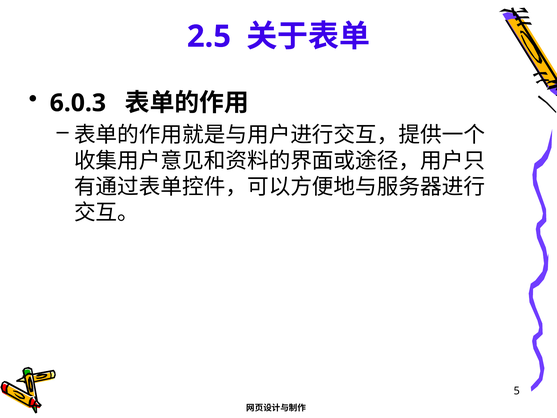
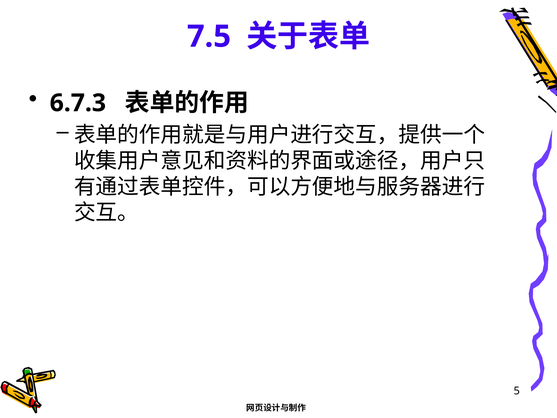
2.5: 2.5 -> 7.5
6.0.3: 6.0.3 -> 6.7.3
